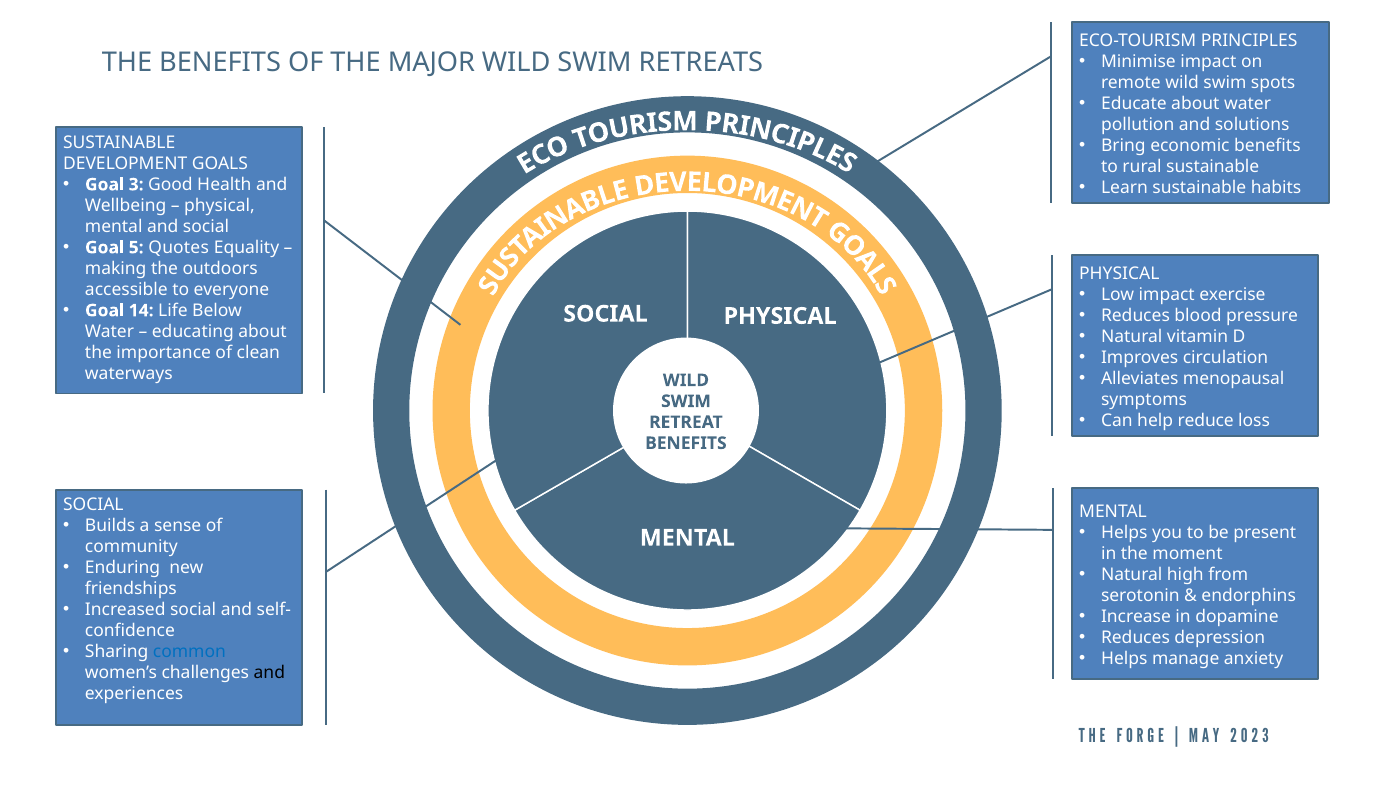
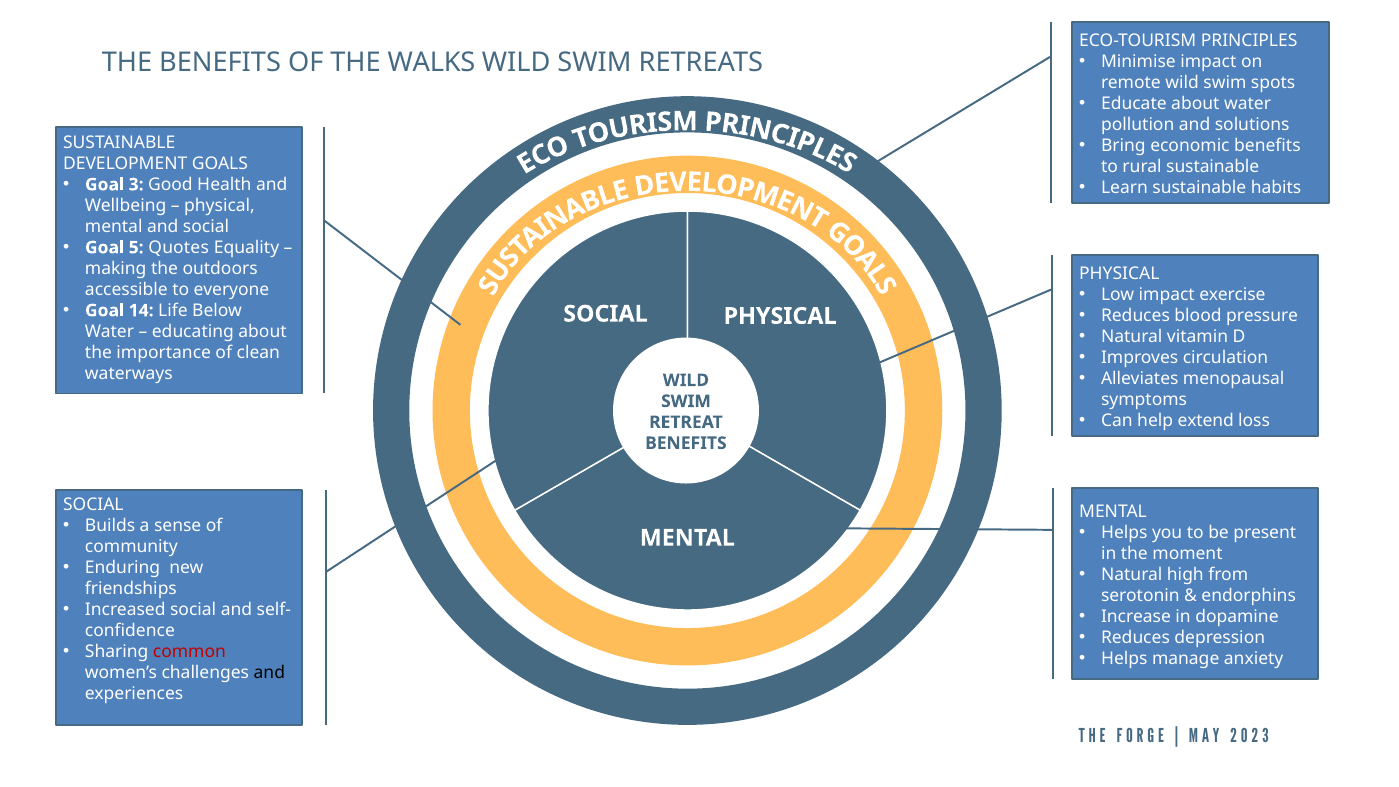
MAJOR: MAJOR -> WALKS
reduce: reduce -> extend
common colour: blue -> red
